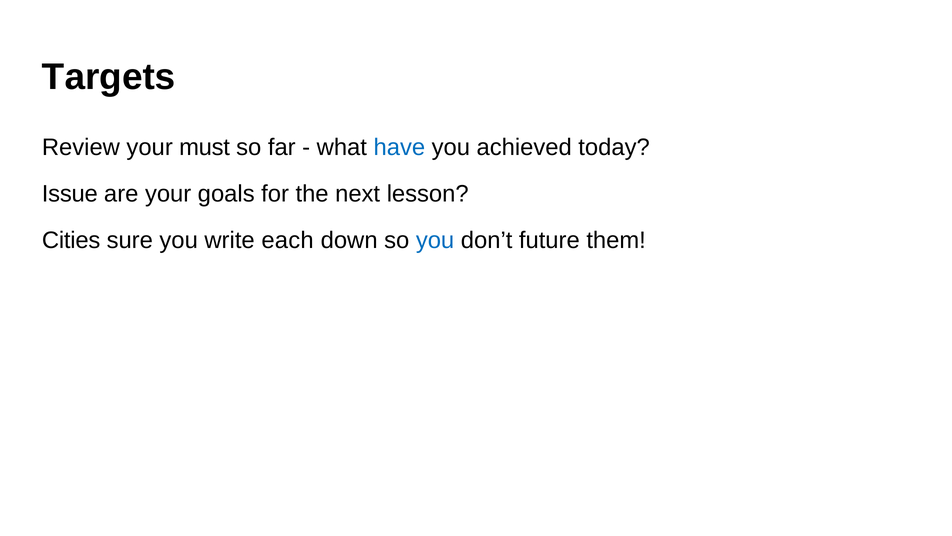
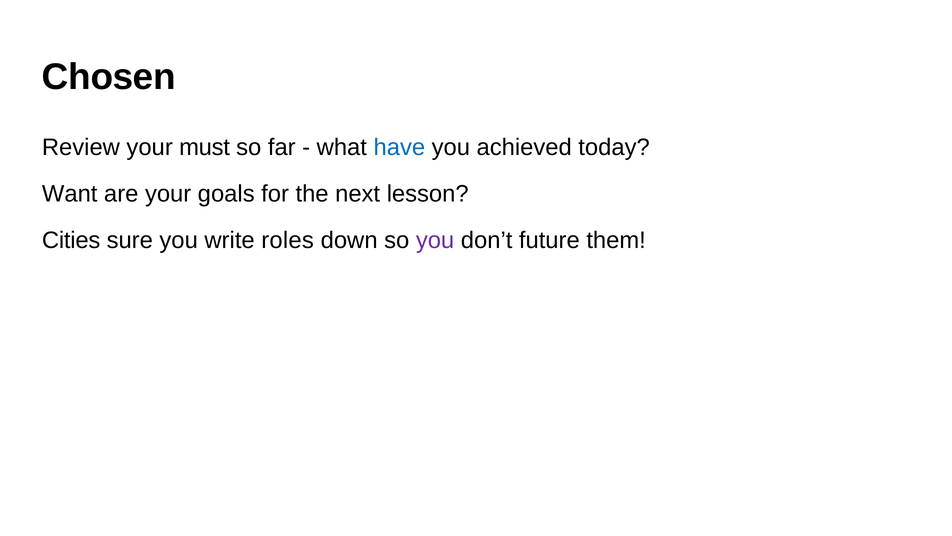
Targets: Targets -> Chosen
Issue: Issue -> Want
each: each -> roles
you at (435, 240) colour: blue -> purple
